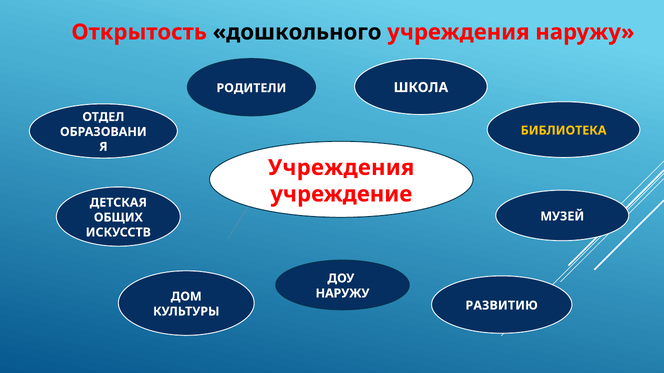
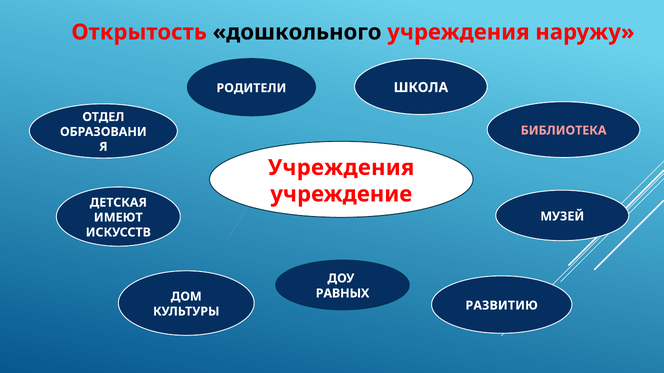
БИБЛИОТЕКА colour: yellow -> pink
ОБЩИХ: ОБЩИХ -> ИМЕЮТ
НАРУЖУ at (343, 294): НАРУЖУ -> РАВНЫХ
